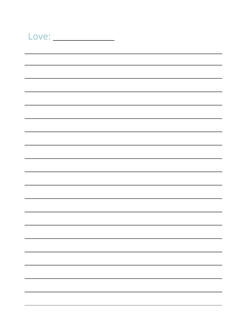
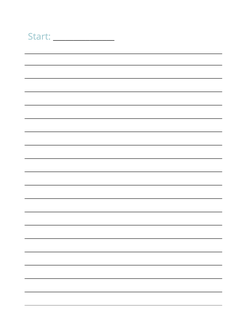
Love: Love -> Start
